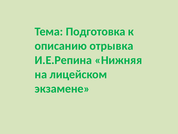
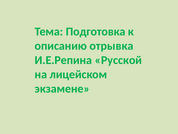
Нижняя: Нижняя -> Русской
